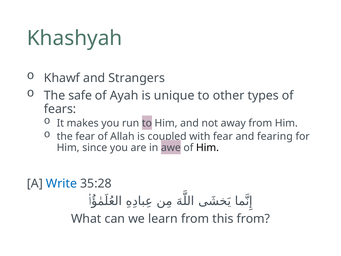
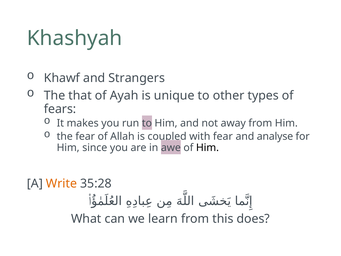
safe: safe -> that
fearing: fearing -> analyse
Write colour: blue -> orange
this from: from -> does
